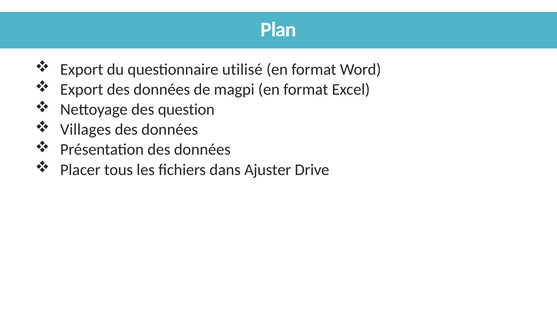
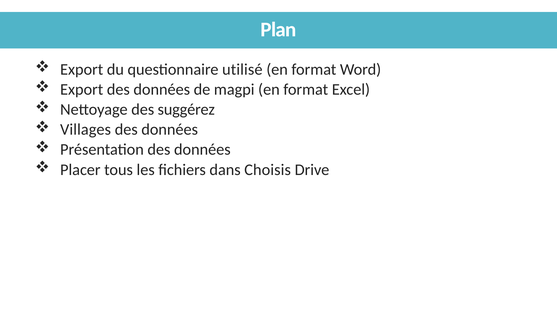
question: question -> suggérez
Ajuster: Ajuster -> Choisis
